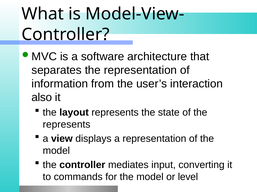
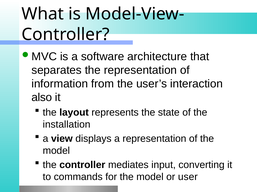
represents at (67, 125): represents -> installation
level: level -> user
